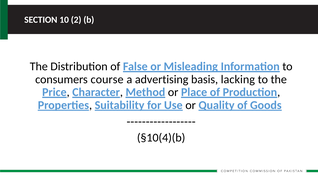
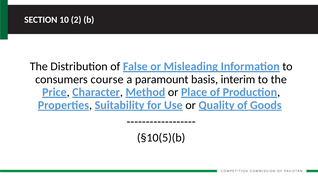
advertising: advertising -> paramount
lacking: lacking -> interim
§10(4)(b: §10(4)(b -> §10(5)(b
